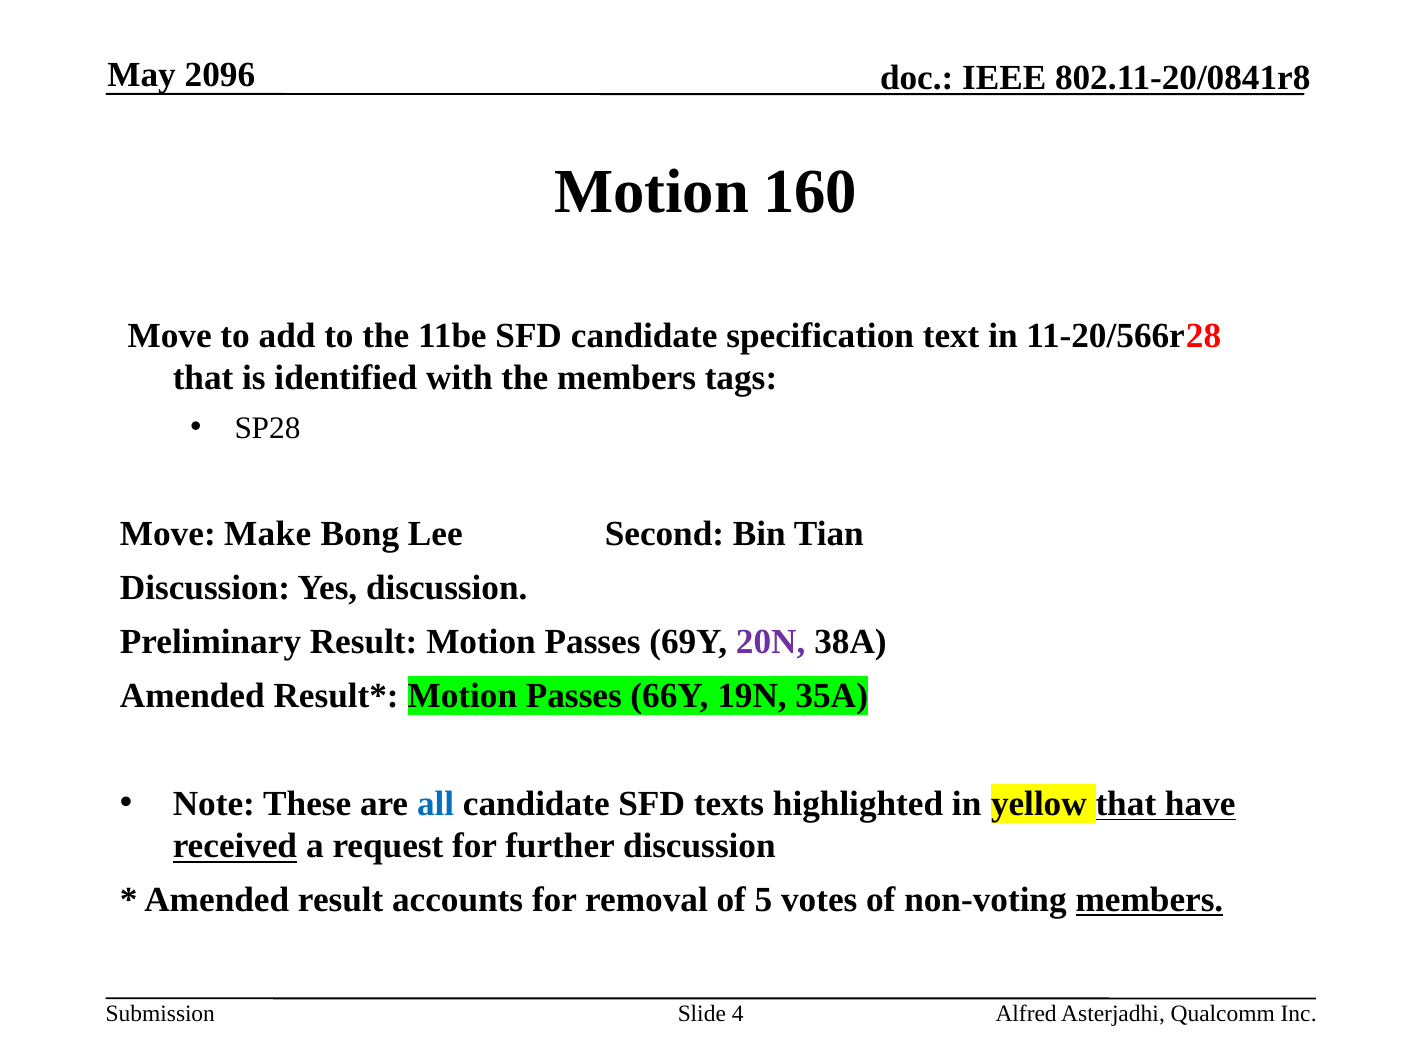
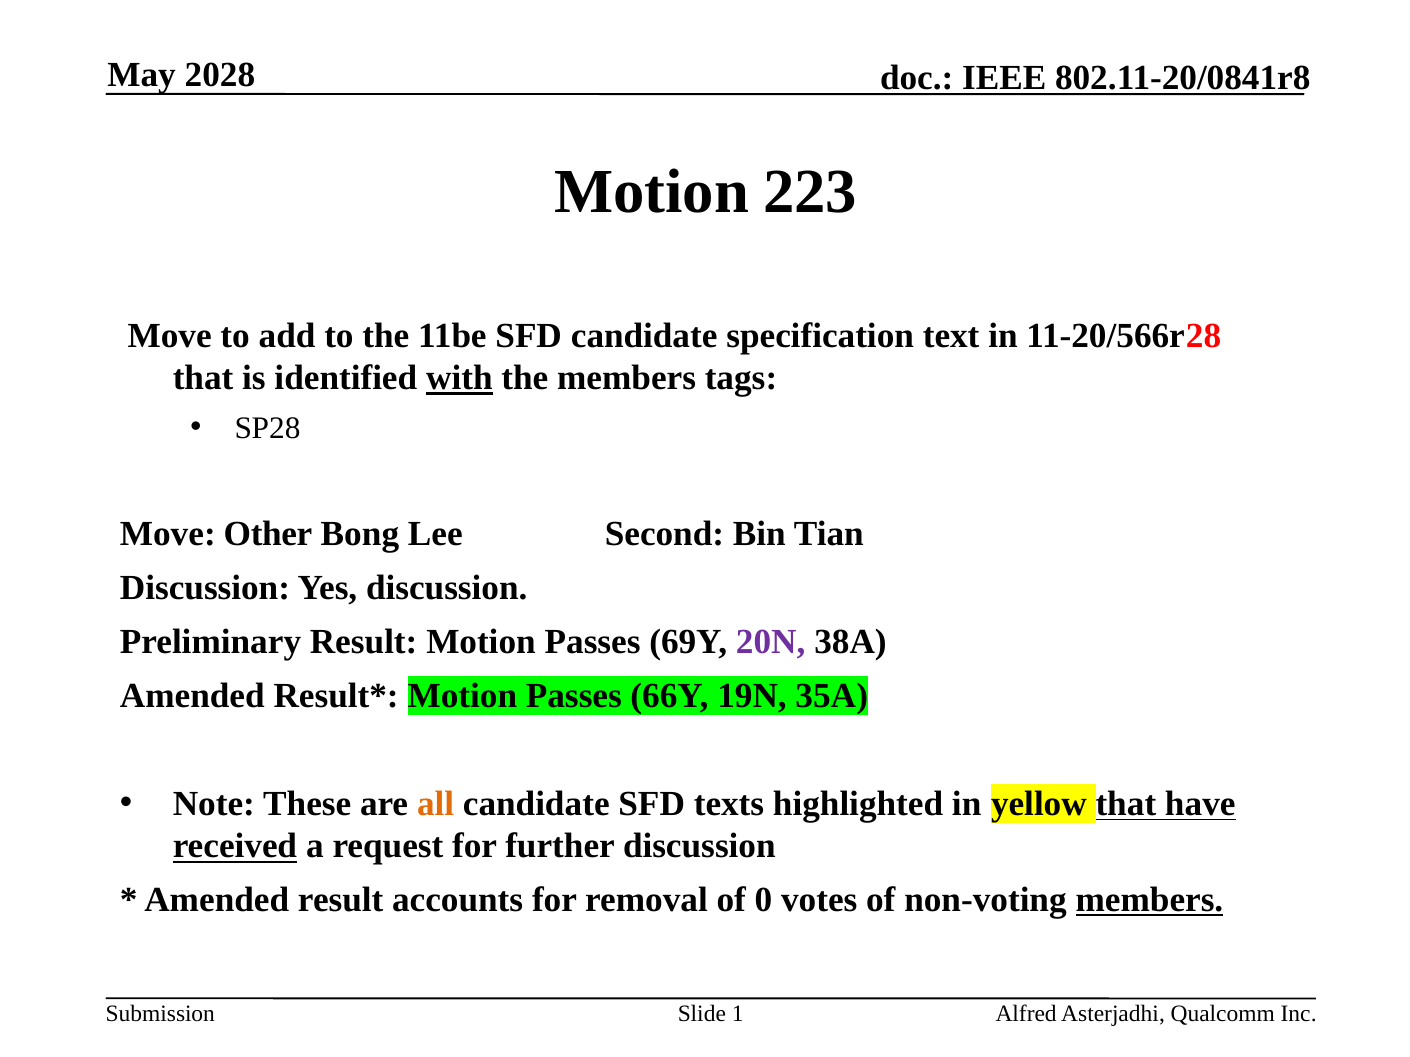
2096: 2096 -> 2028
160: 160 -> 223
with underline: none -> present
Make: Make -> Other
all colour: blue -> orange
5: 5 -> 0
4: 4 -> 1
